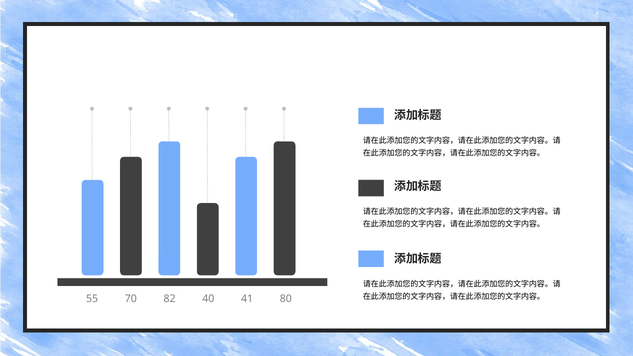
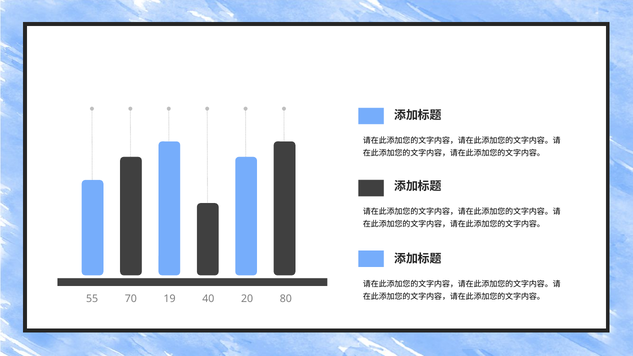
82: 82 -> 19
41: 41 -> 20
